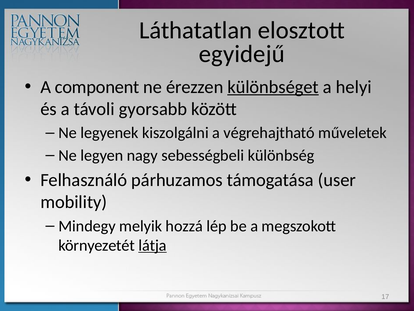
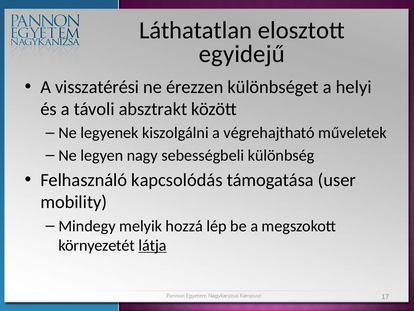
component: component -> visszatérési
különbséget underline: present -> none
gyorsabb: gyorsabb -> absztrakt
párhuzamos: párhuzamos -> kapcsolódás
